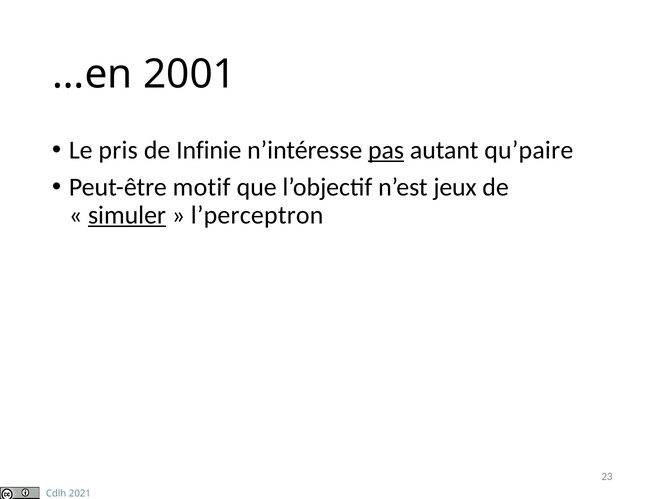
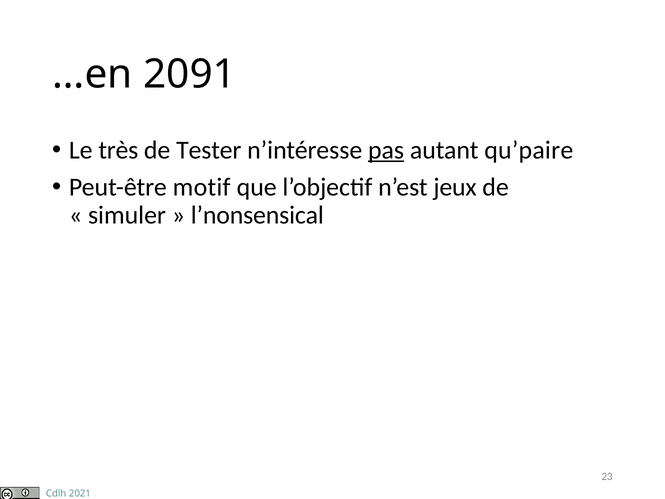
2001: 2001 -> 2091
pris: pris -> très
Infinie: Infinie -> Tester
simuler underline: present -> none
l’perceptron: l’perceptron -> l’nonsensical
